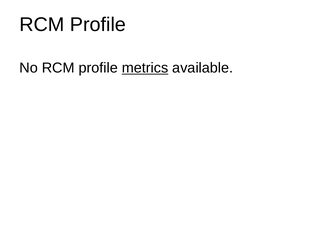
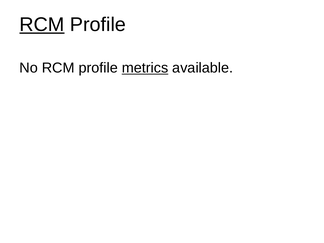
RCM at (42, 25) underline: none -> present
